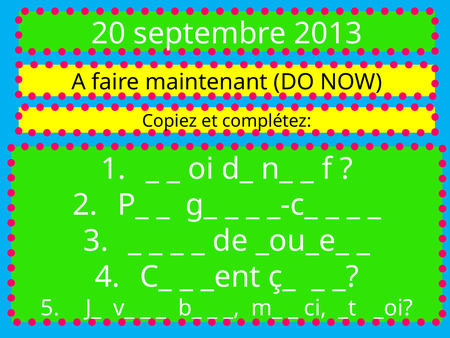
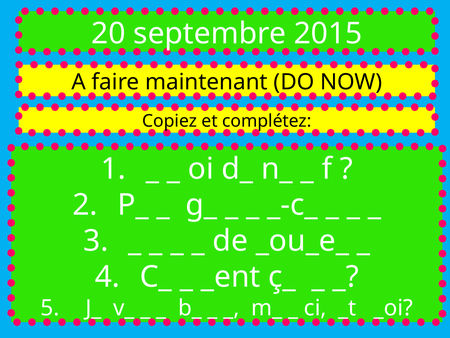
2013: 2013 -> 2015
